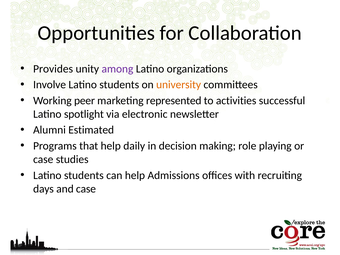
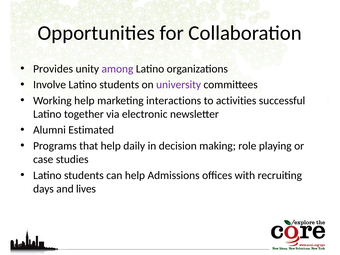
university colour: orange -> purple
Working peer: peer -> help
represented: represented -> interactions
spotlight: spotlight -> together
and case: case -> lives
